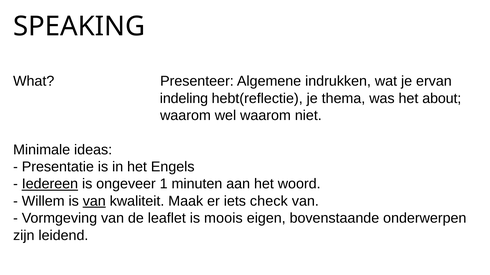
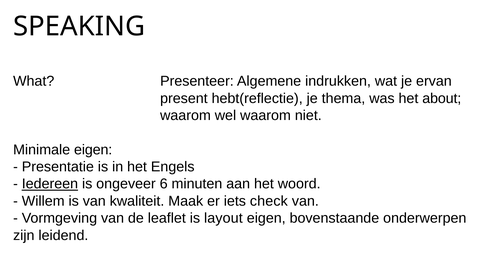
indeling at (184, 99): indeling -> present
Minimale ideas: ideas -> eigen
1: 1 -> 6
van at (94, 202) underline: present -> none
moois: moois -> layout
